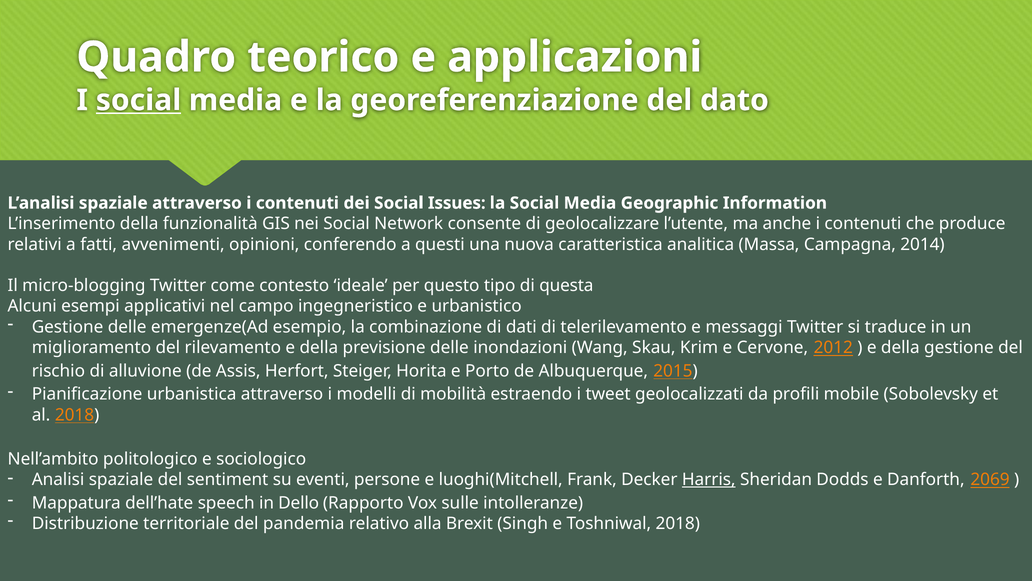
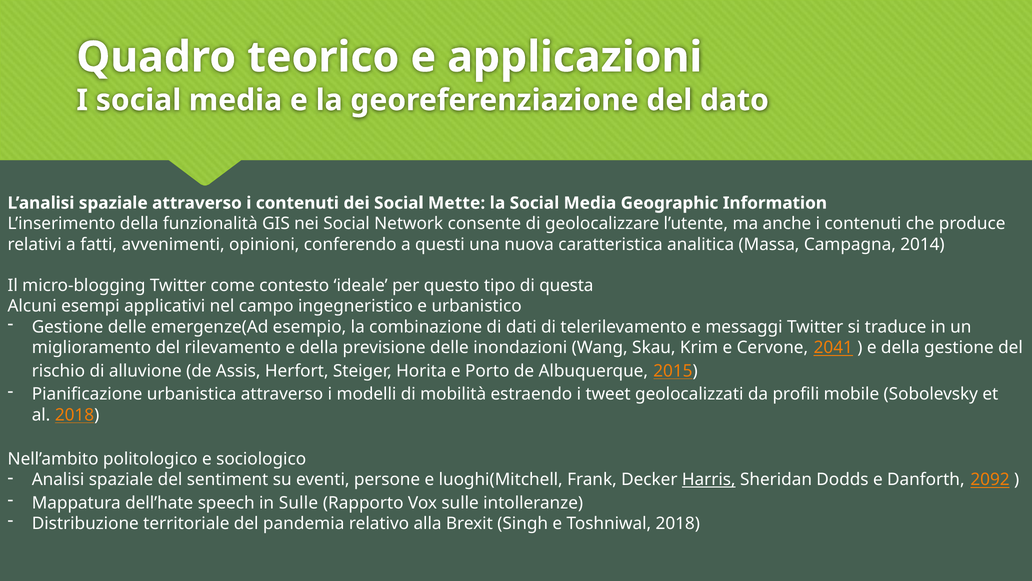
social at (138, 100) underline: present -> none
Issues: Issues -> Mette
2012: 2012 -> 2041
2069: 2069 -> 2092
in Dello: Dello -> Sulle
